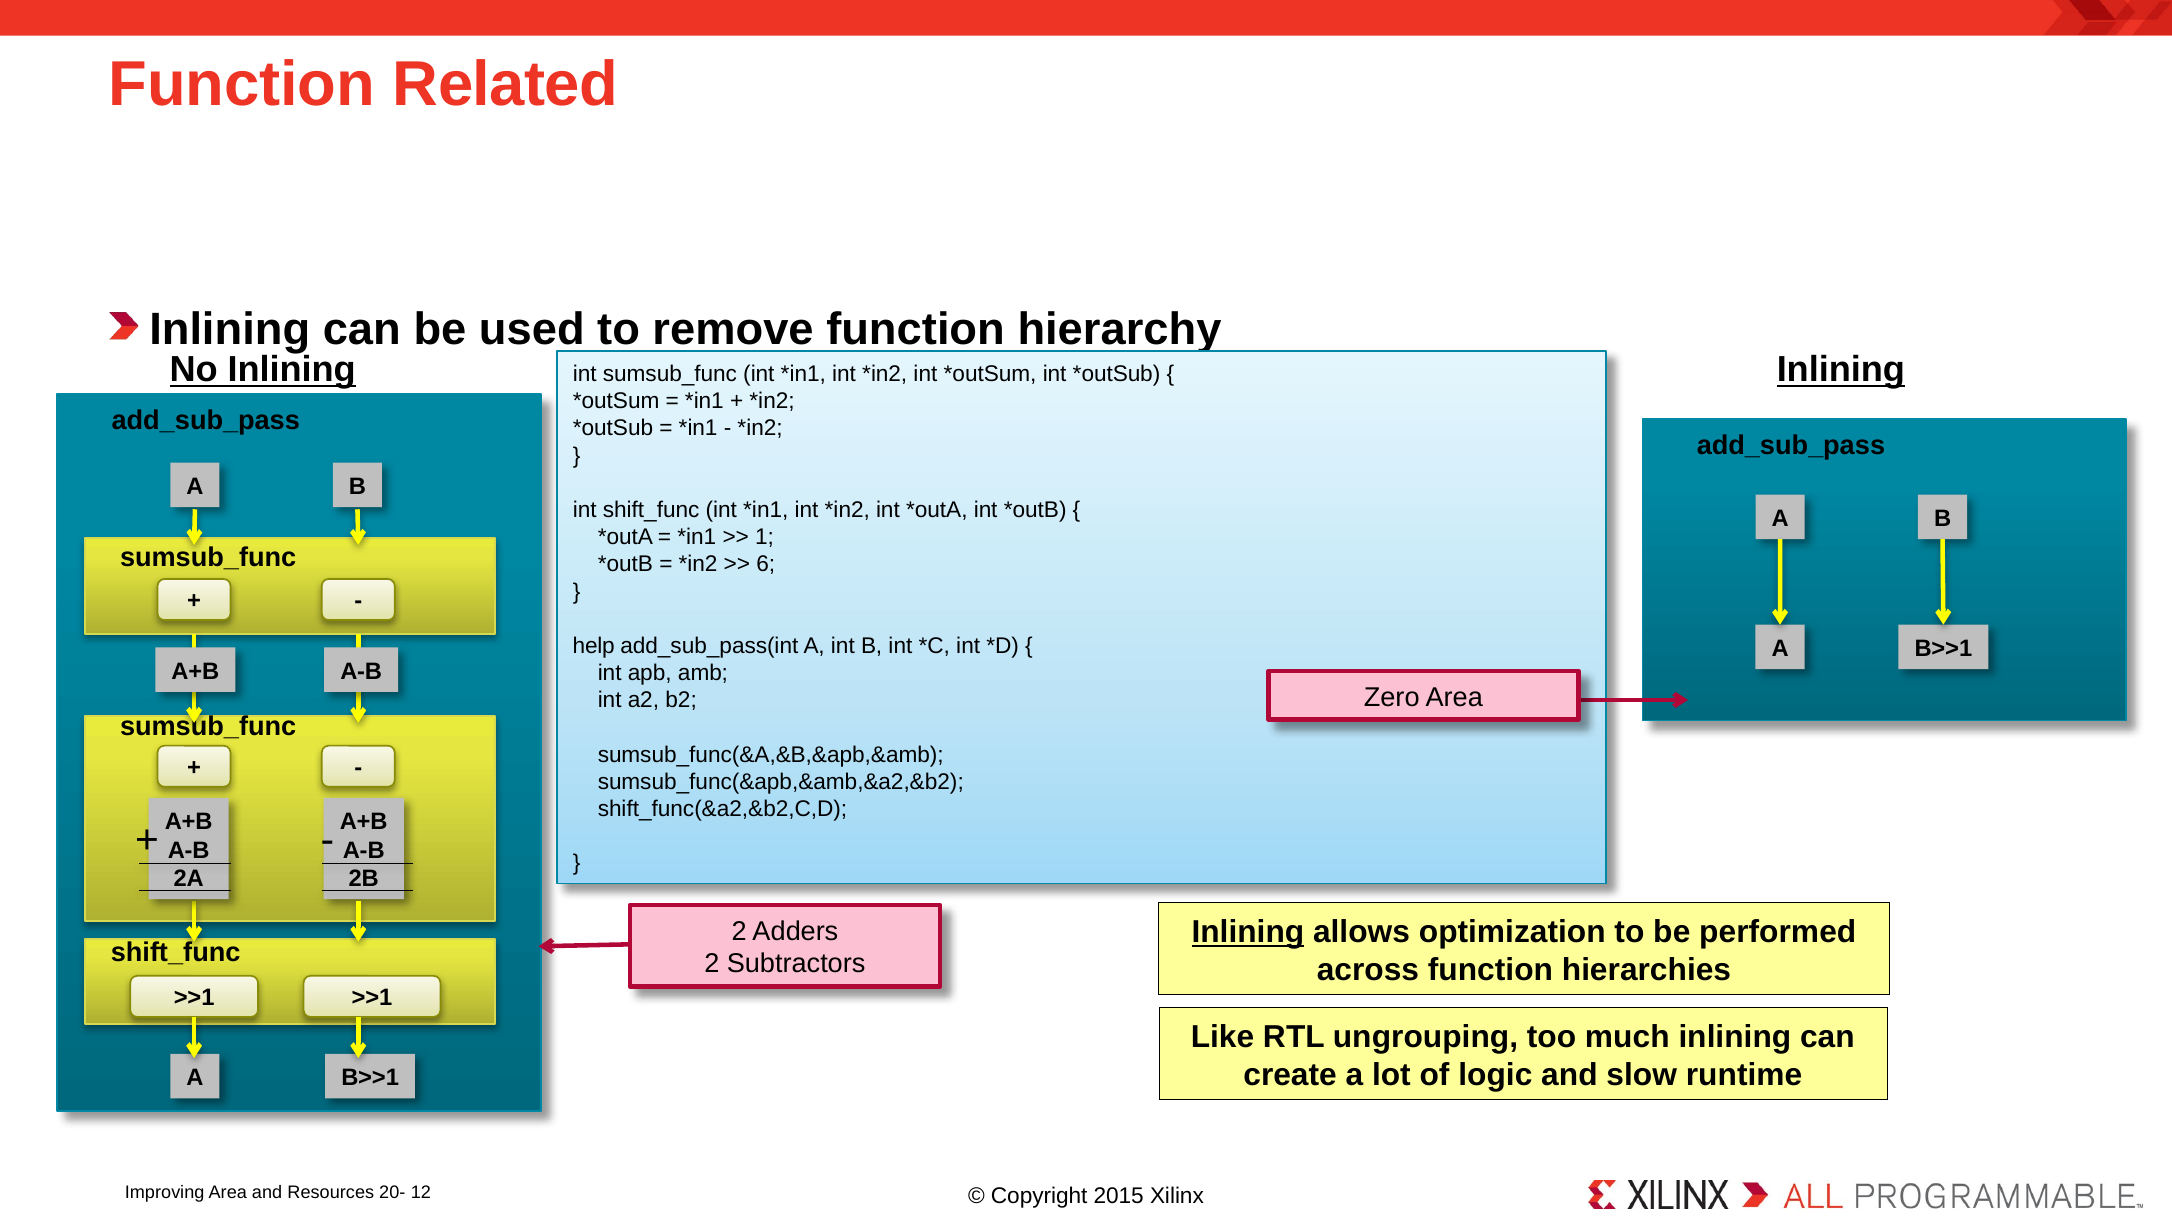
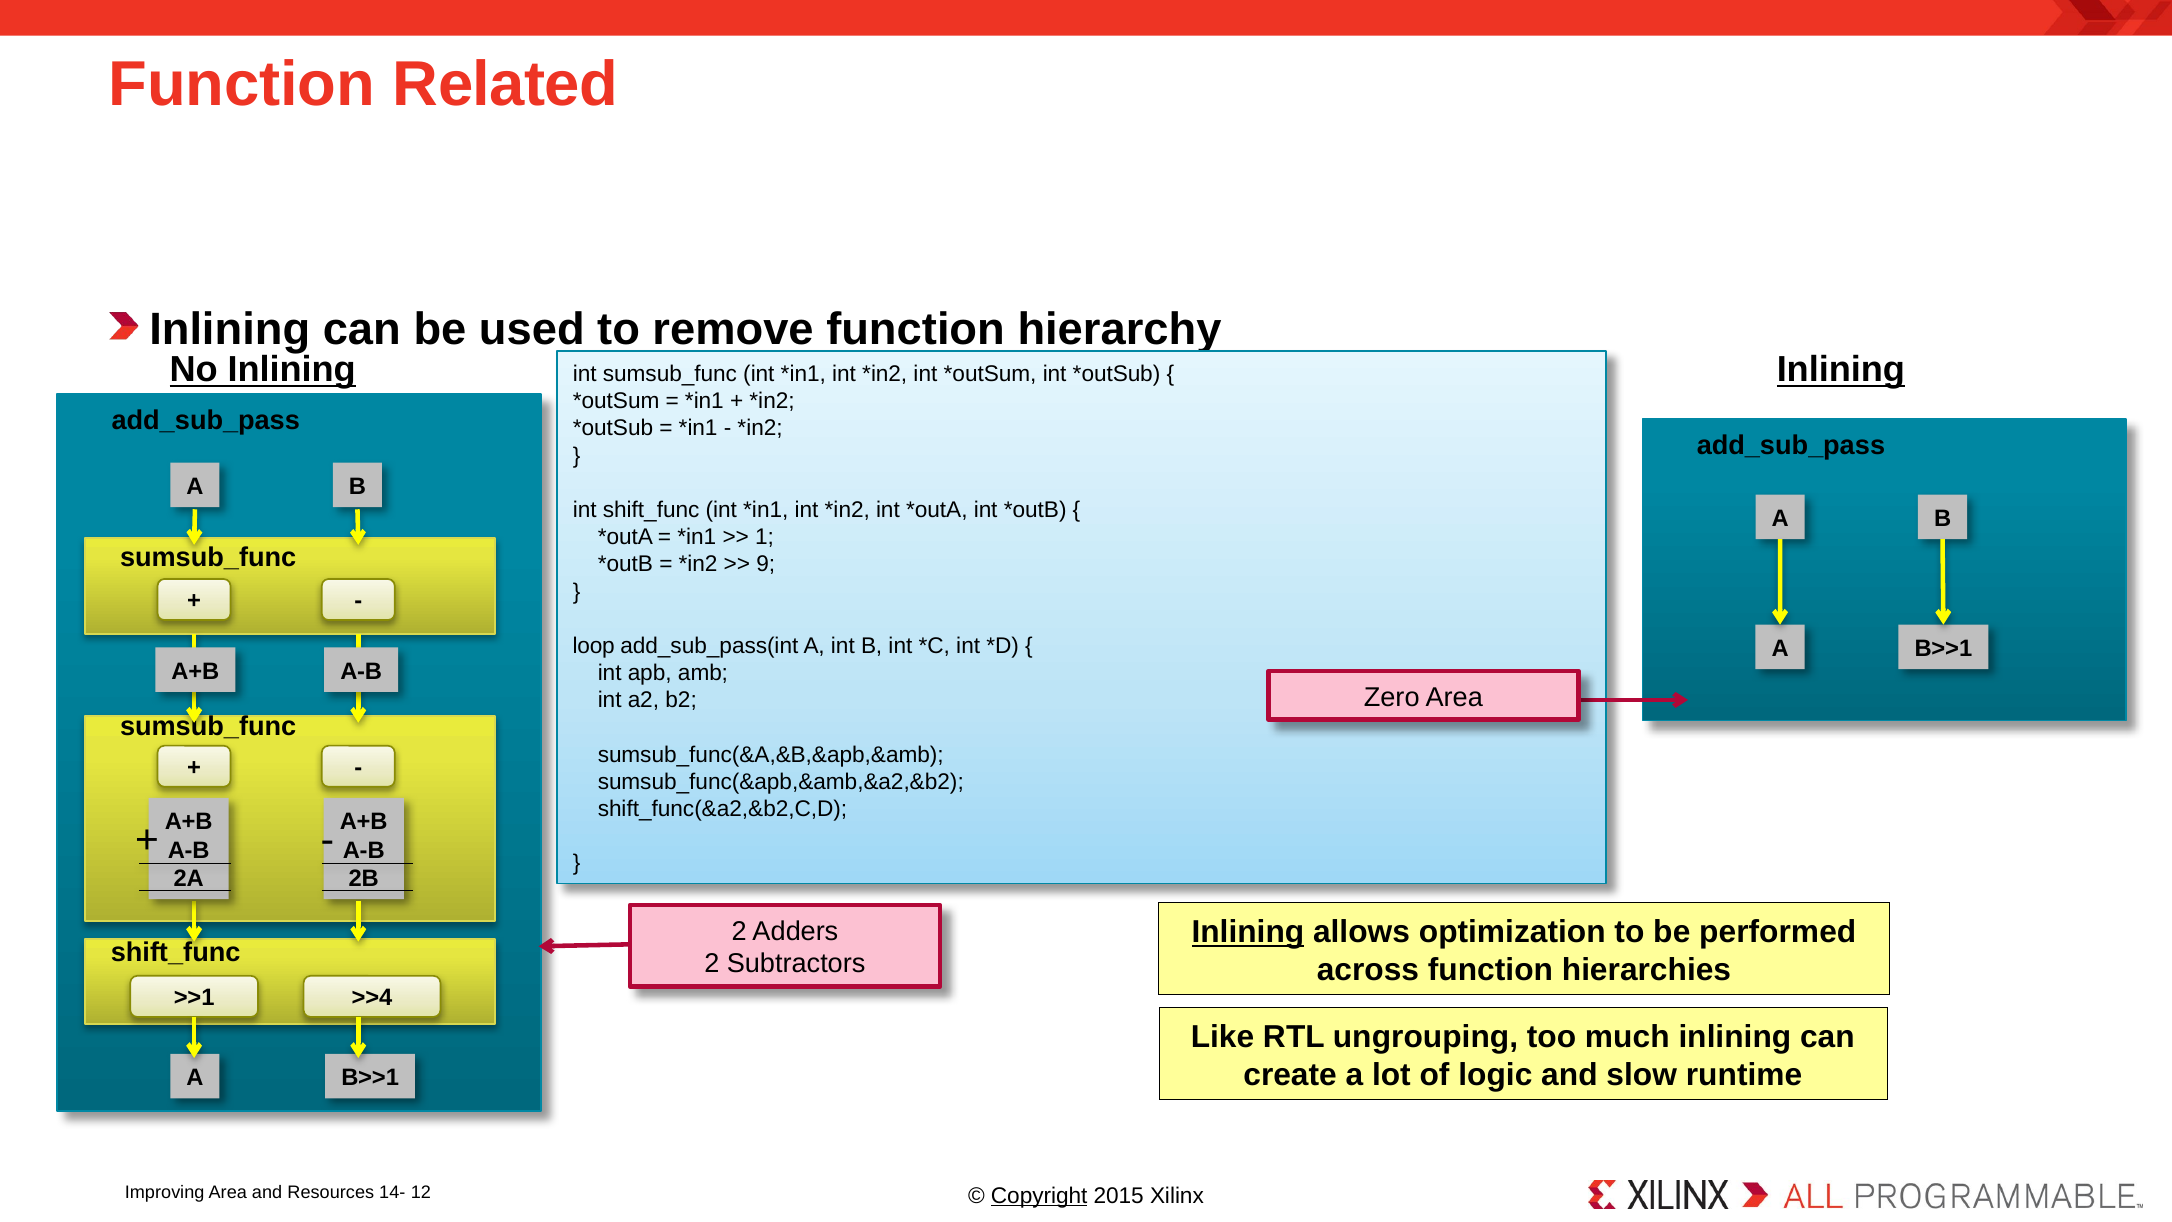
6: 6 -> 9
help: help -> loop
>>1 at (372, 998): >>1 -> >>4
20-: 20- -> 14-
Copyright underline: none -> present
